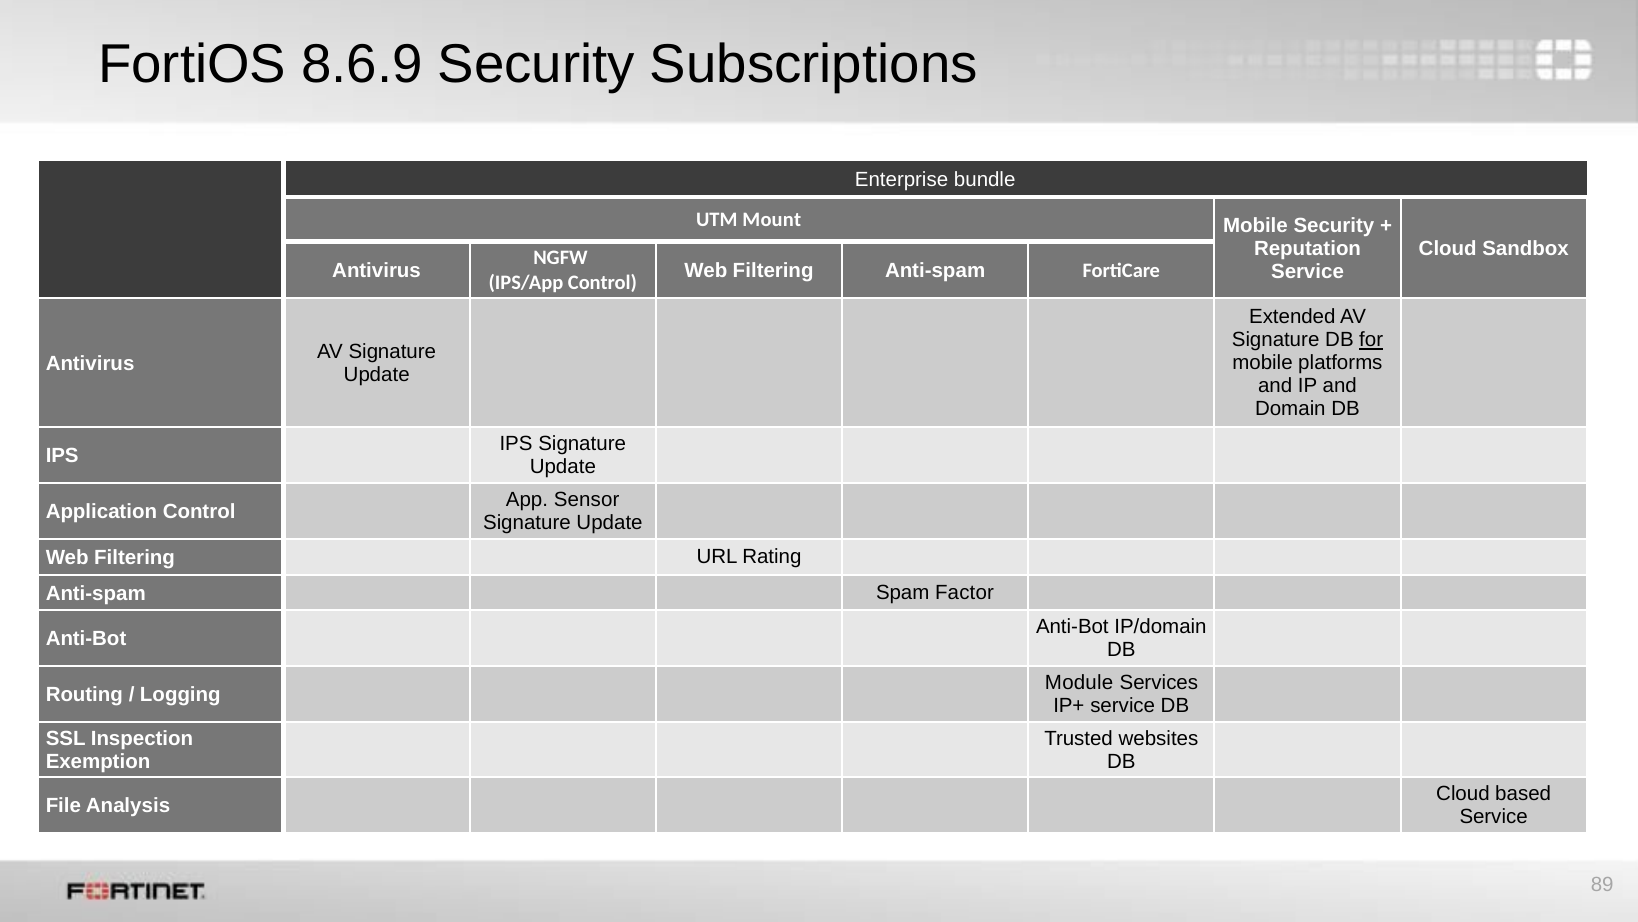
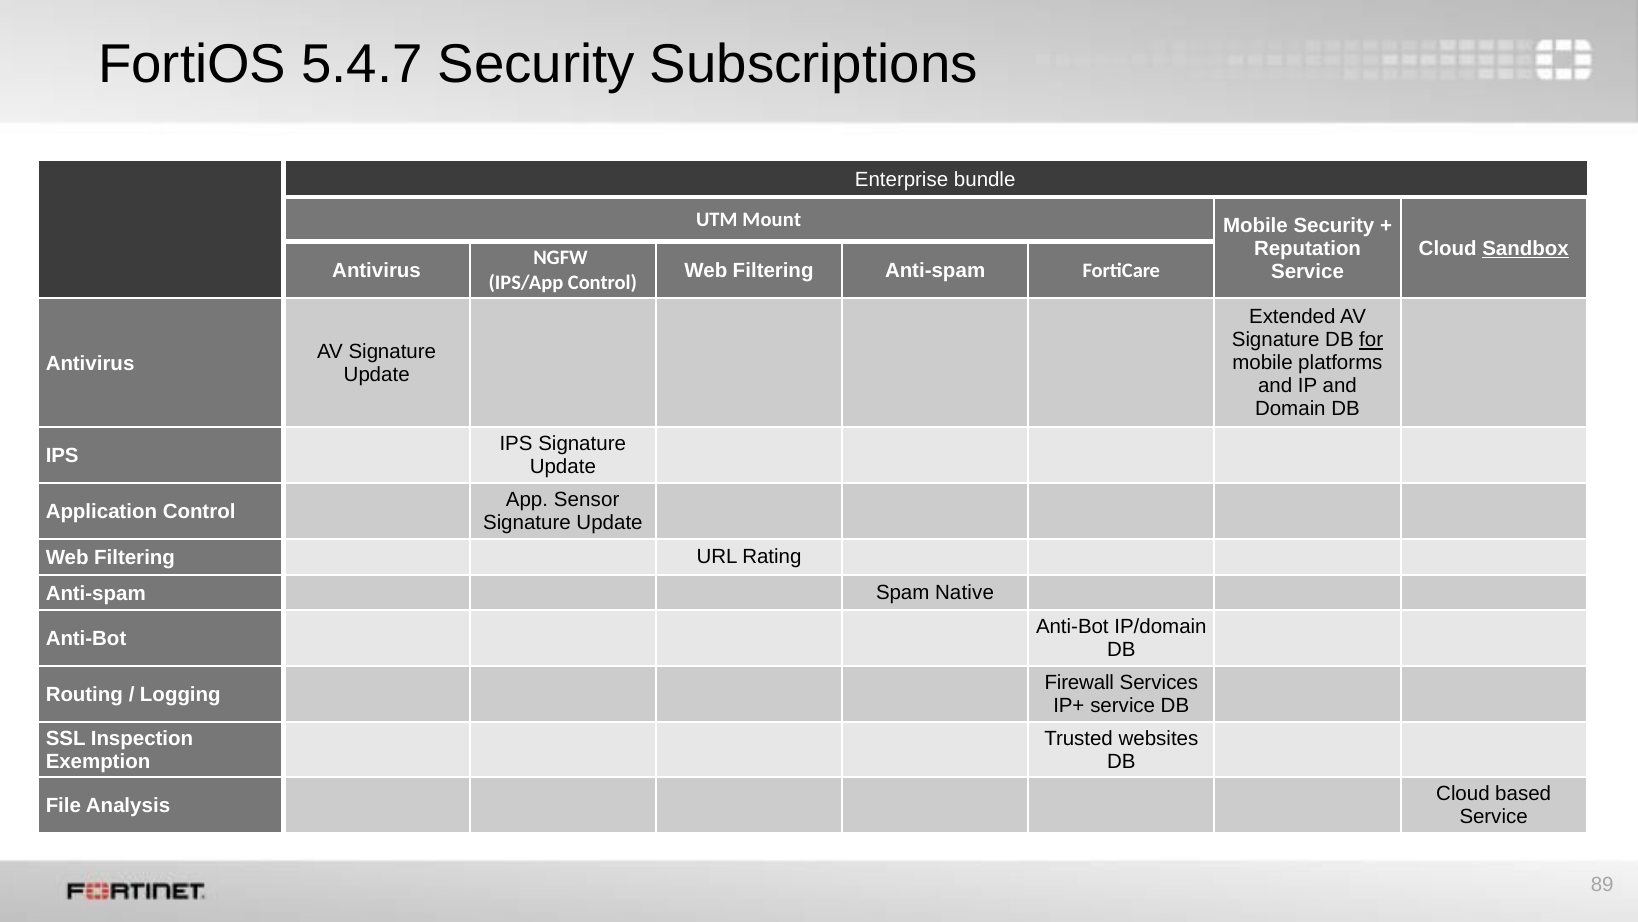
8.6.9: 8.6.9 -> 5.4.7
Sandbox underline: none -> present
Factor: Factor -> Native
Module: Module -> Firewall
